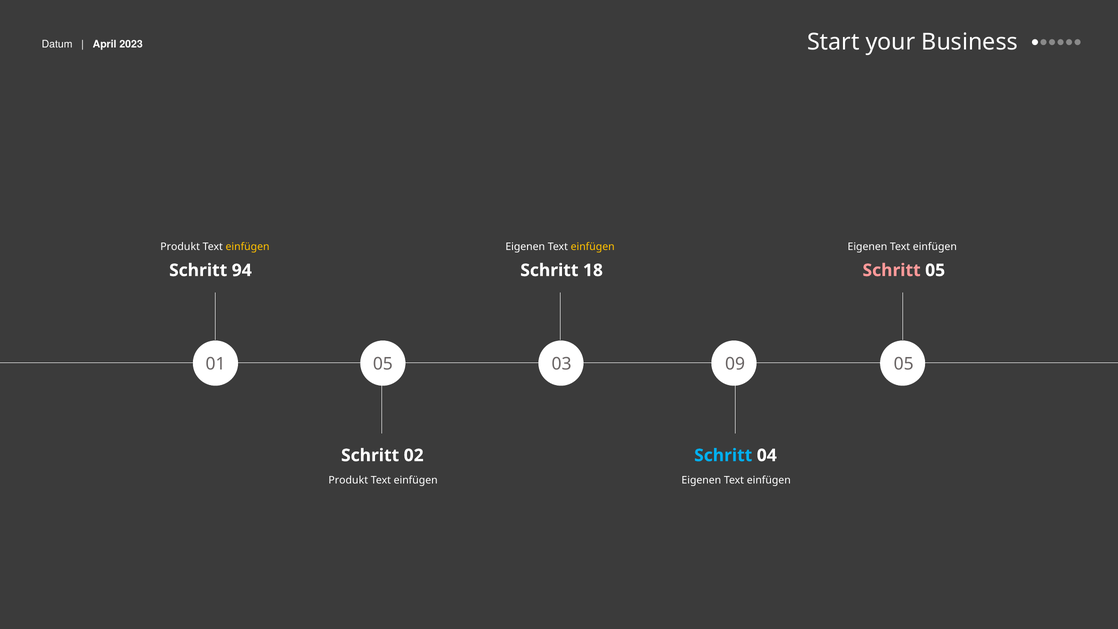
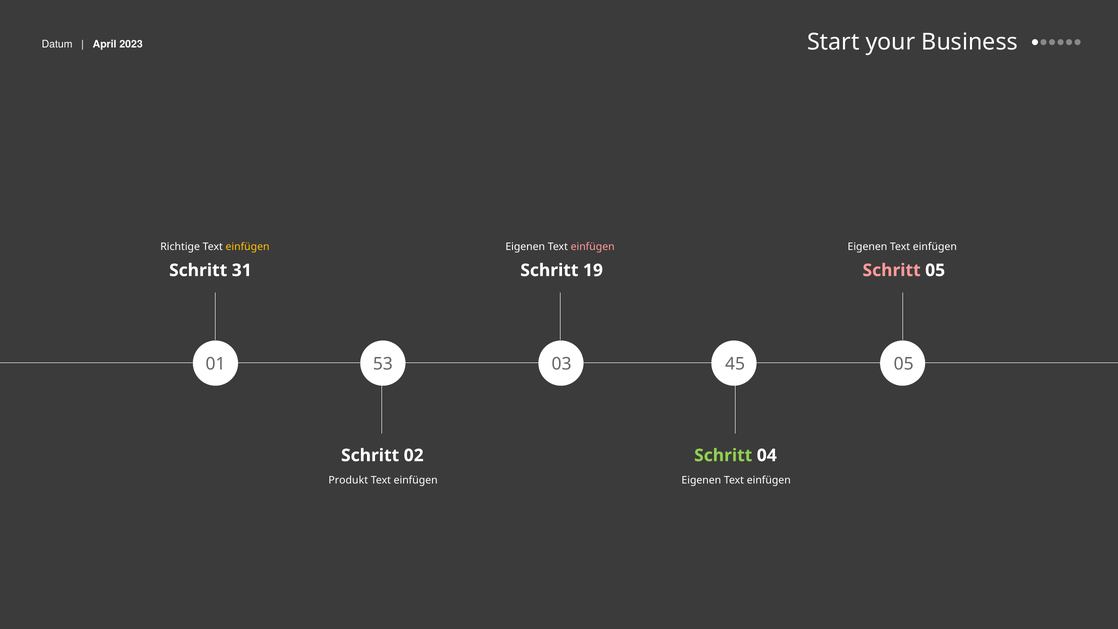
Produkt at (180, 247): Produkt -> Richtige
einfügen at (593, 247) colour: yellow -> pink
94: 94 -> 31
18: 18 -> 19
01 05: 05 -> 53
09: 09 -> 45
Schritt at (723, 455) colour: light blue -> light green
